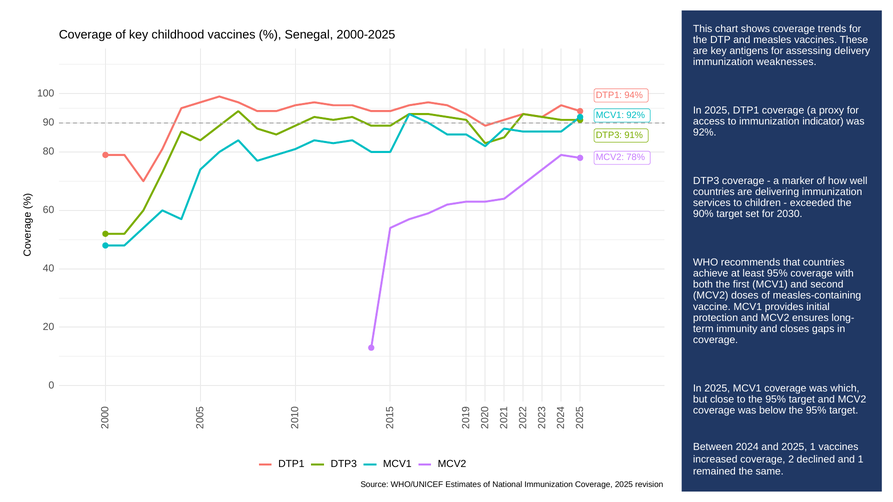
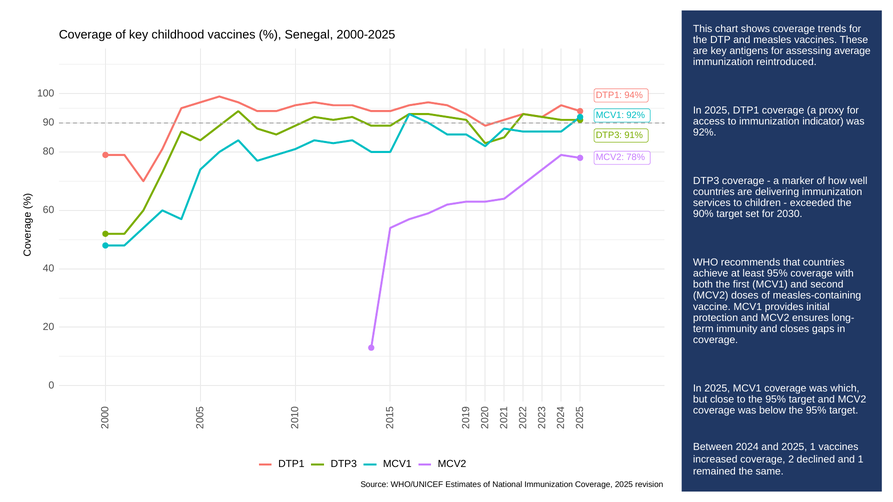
delivery: delivery -> average
weaknesses: weaknesses -> reintroduced
